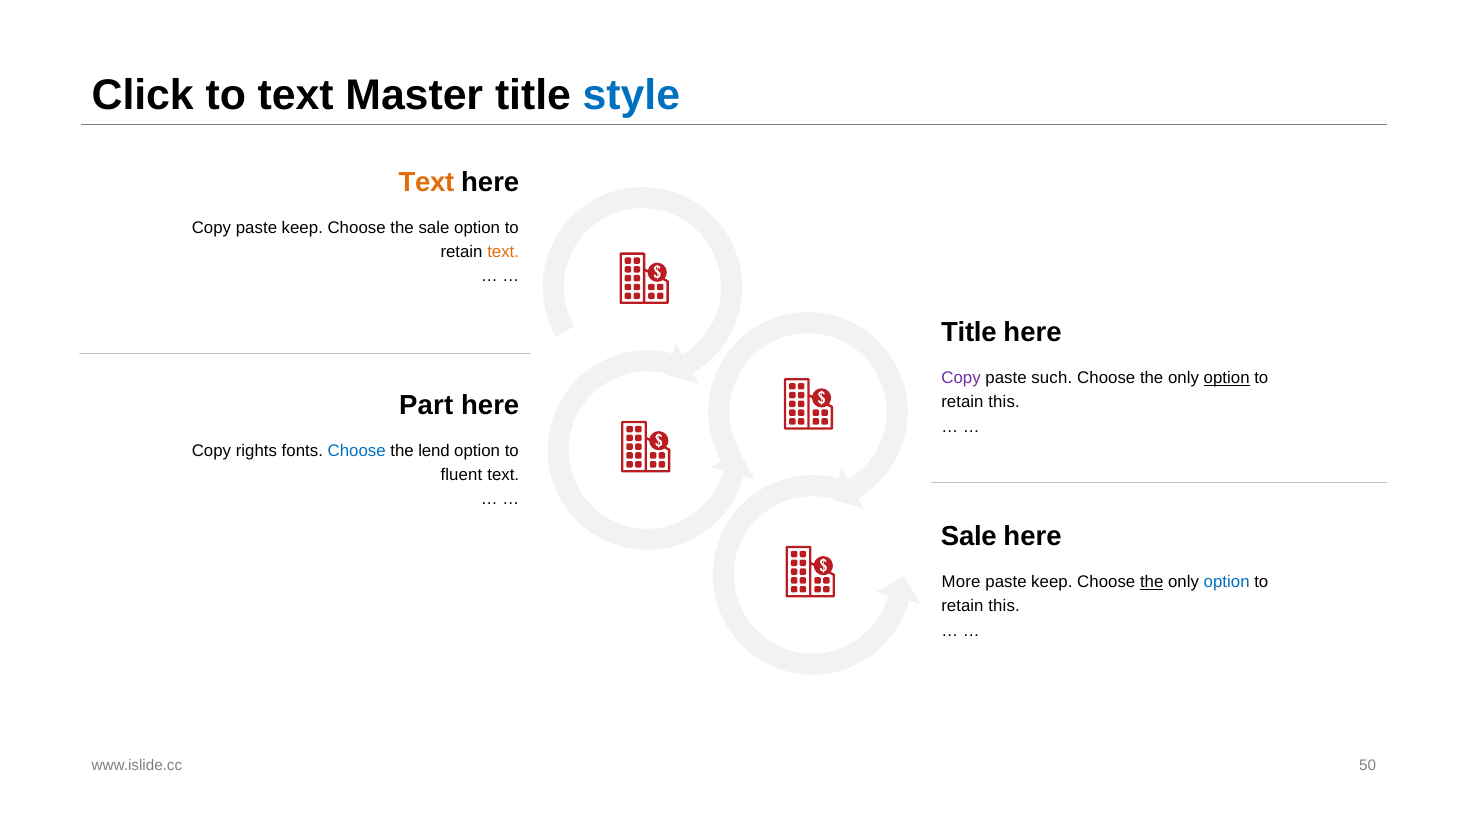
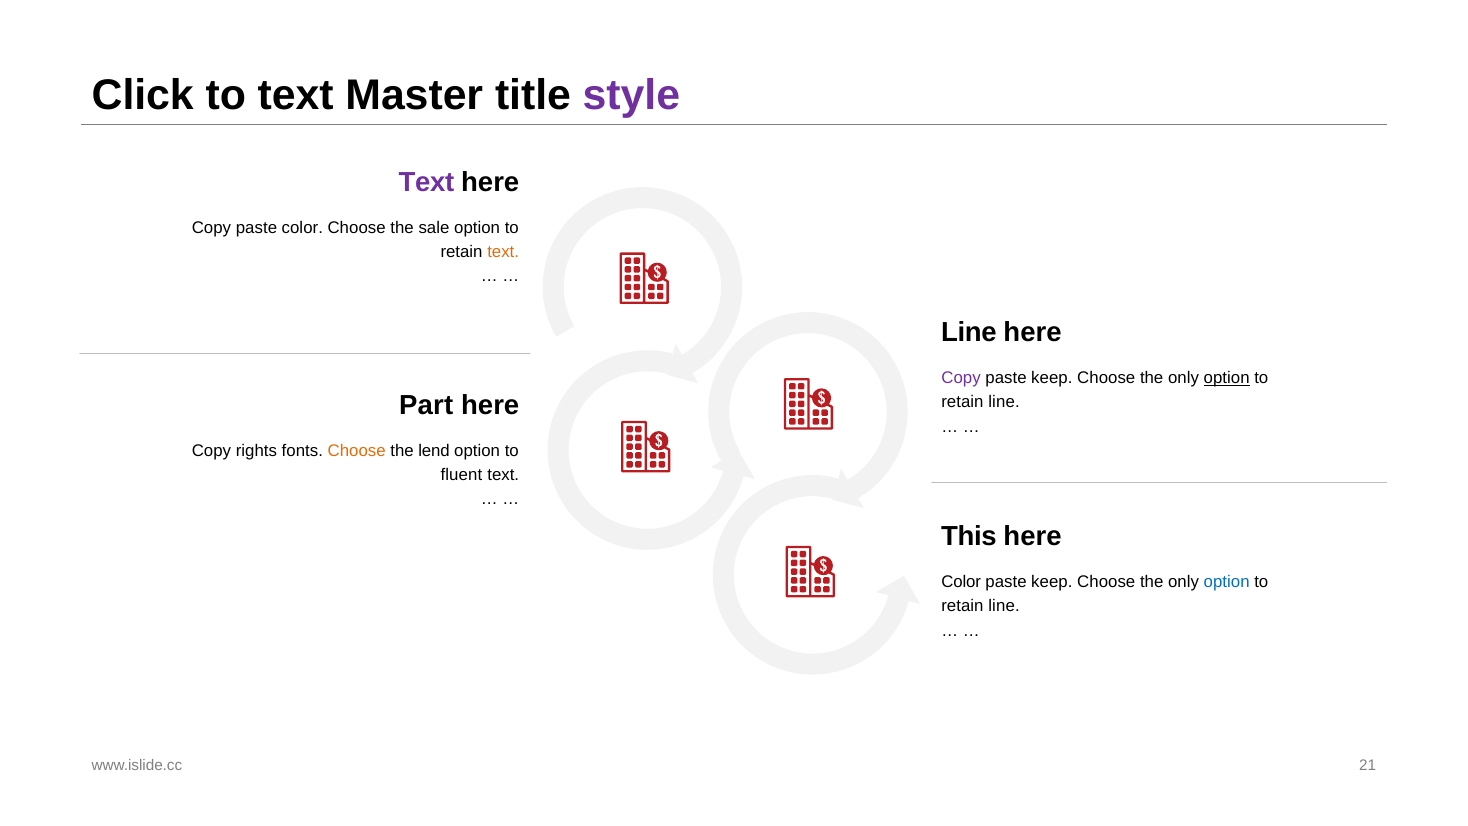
style colour: blue -> purple
Text at (426, 182) colour: orange -> purple
Copy paste keep: keep -> color
Title at (969, 332): Title -> Line
such at (1052, 378): such -> keep
this at (1004, 402): this -> line
Choose at (357, 450) colour: blue -> orange
Sale at (969, 536): Sale -> This
More at (961, 582): More -> Color
the at (1152, 582) underline: present -> none
this at (1004, 606): this -> line
50: 50 -> 21
